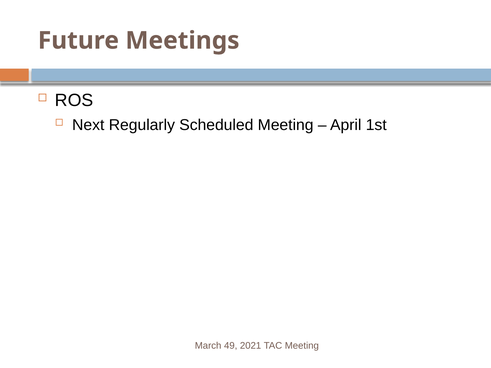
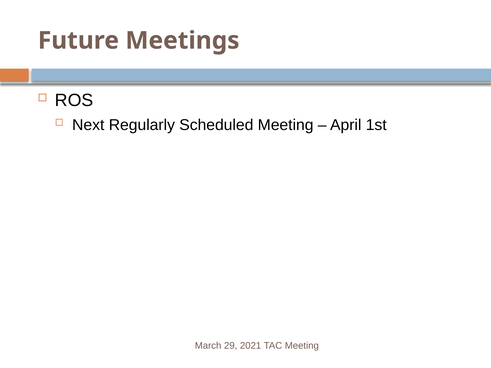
49: 49 -> 29
